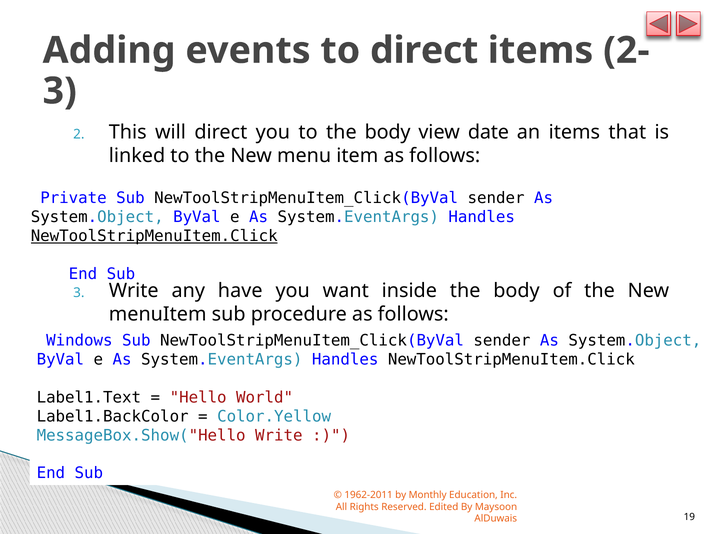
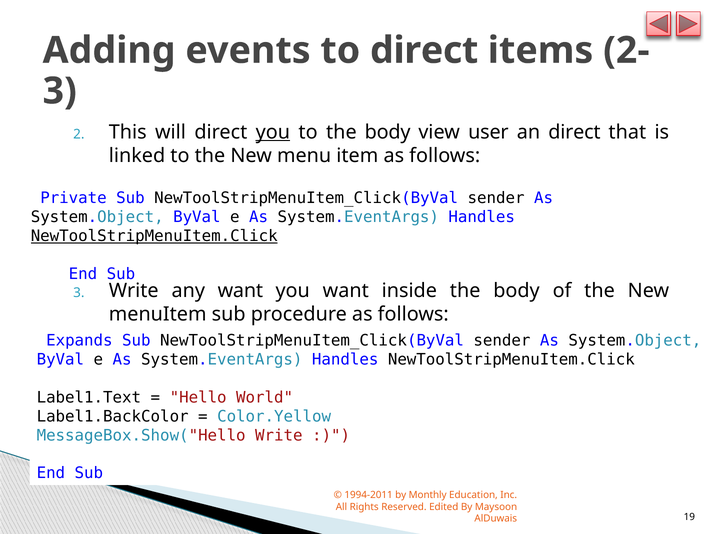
you at (273, 132) underline: none -> present
date: date -> user
an items: items -> direct
any have: have -> want
Windows: Windows -> Expands
1962-2011: 1962-2011 -> 1994-2011
